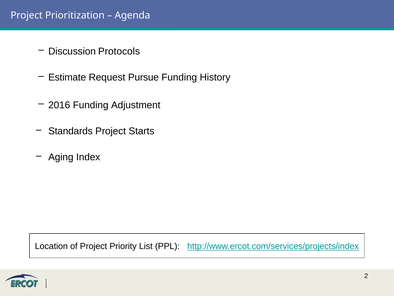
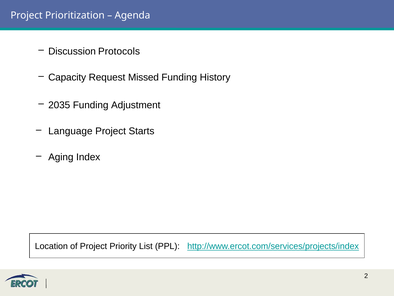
Estimate: Estimate -> Capacity
Pursue: Pursue -> Missed
2016: 2016 -> 2035
Standards: Standards -> Language
